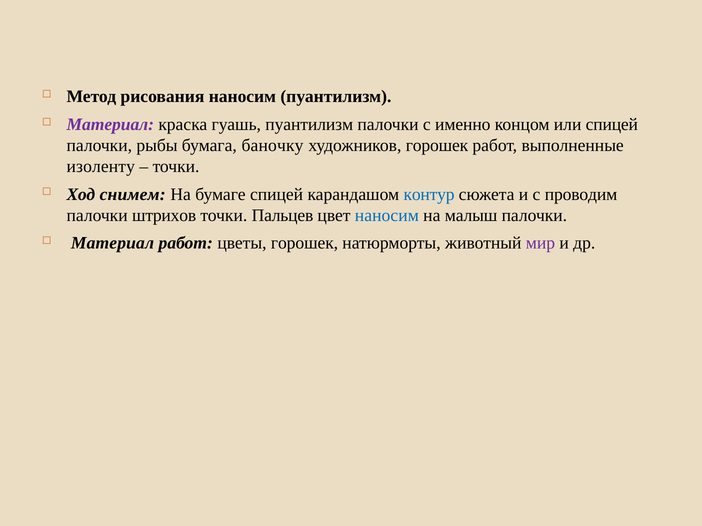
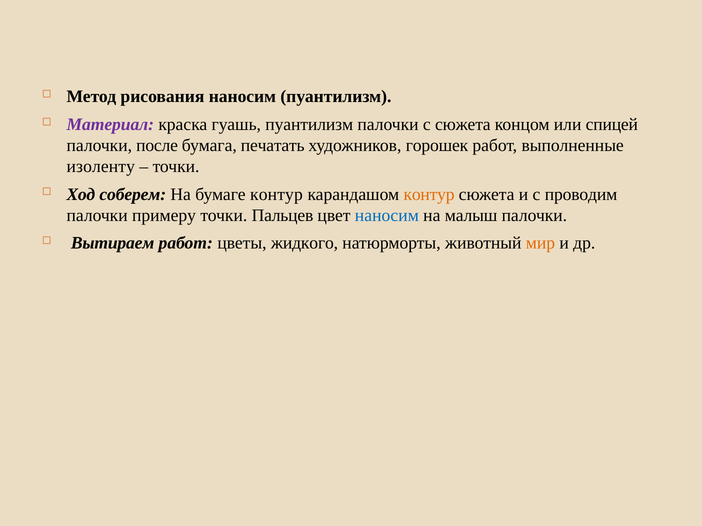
с именно: именно -> сюжета
рыбы: рыбы -> после
баночку: баночку -> печатать
снимем: снимем -> соберем
бумаге спицей: спицей -> контур
контур at (429, 194) colour: blue -> orange
штрихов: штрихов -> примеру
Материал at (112, 243): Материал -> Вытираем
цветы горошек: горошек -> жидкого
мир colour: purple -> orange
